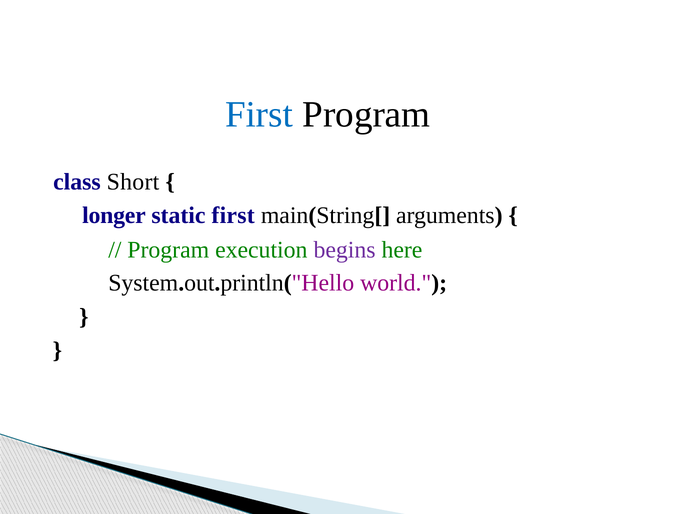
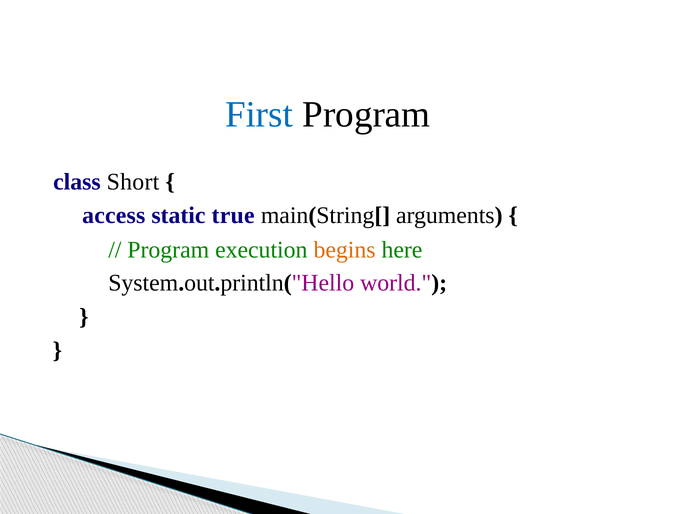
longer: longer -> access
static first: first -> true
begins colour: purple -> orange
